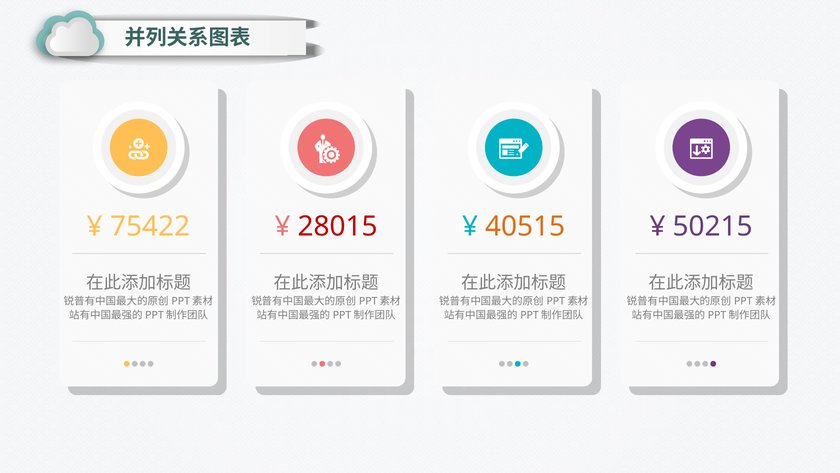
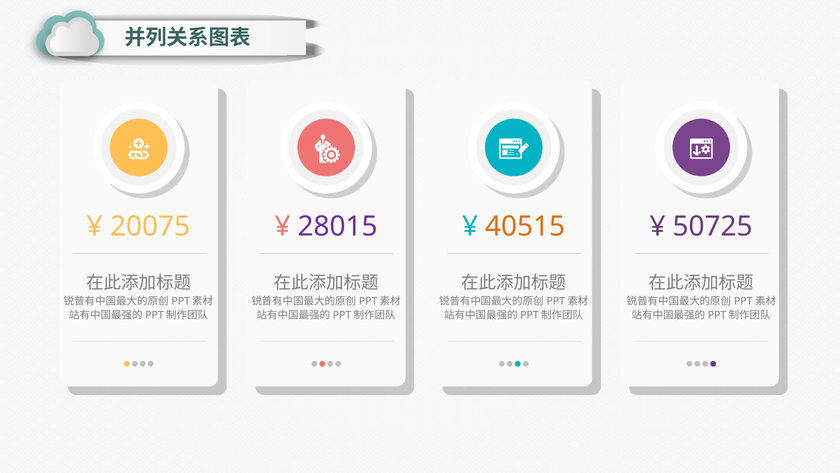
75422: 75422 -> 20075
28015 colour: red -> purple
50215: 50215 -> 50725
